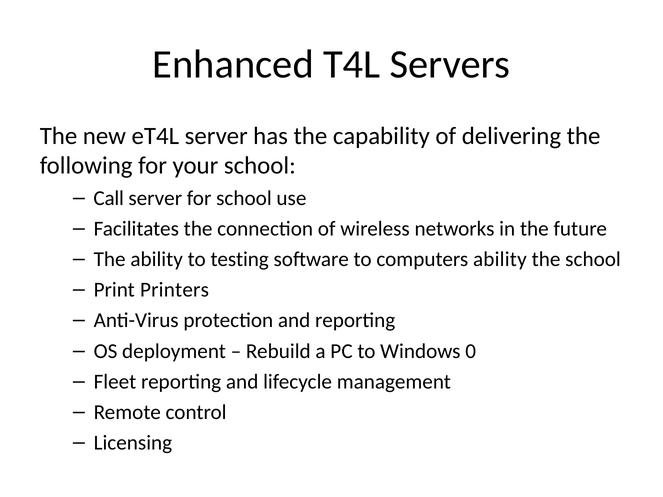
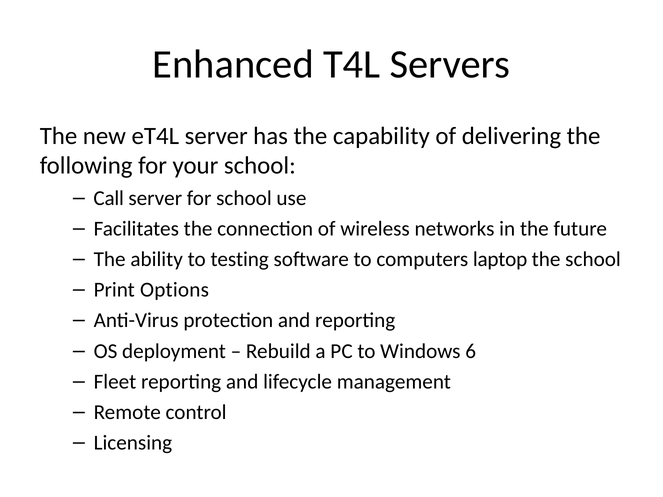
computers ability: ability -> laptop
Printers: Printers -> Options
0: 0 -> 6
